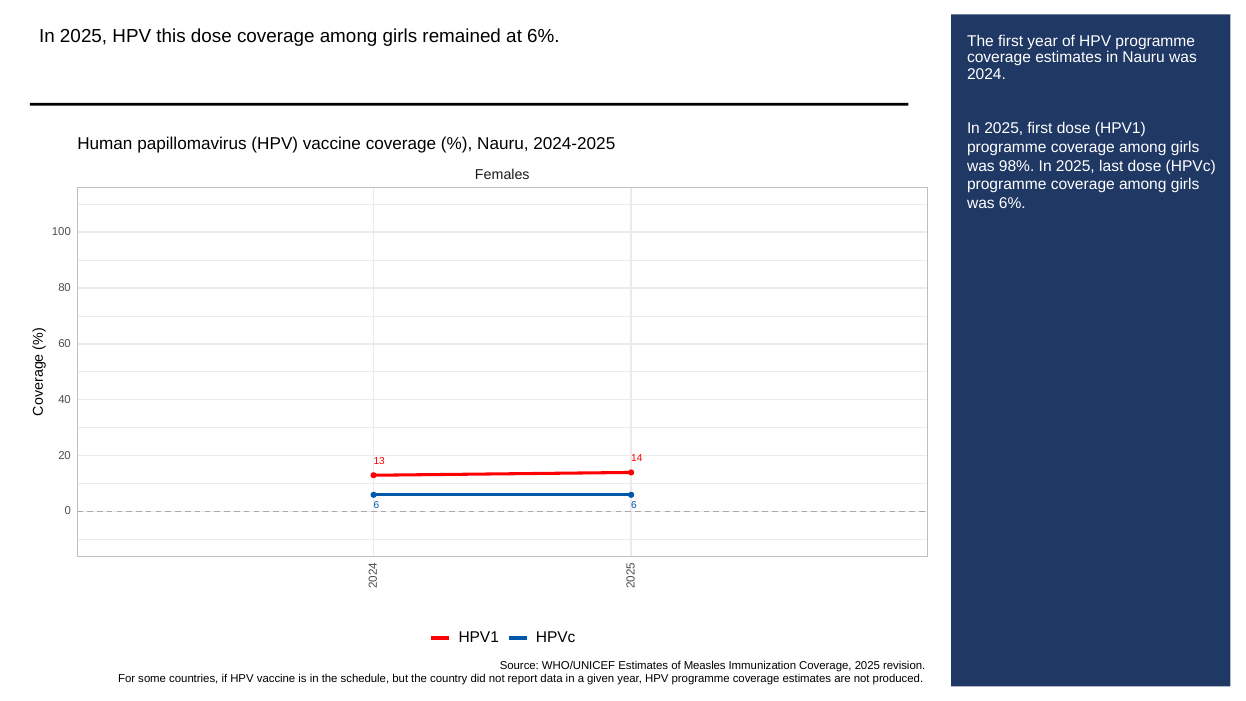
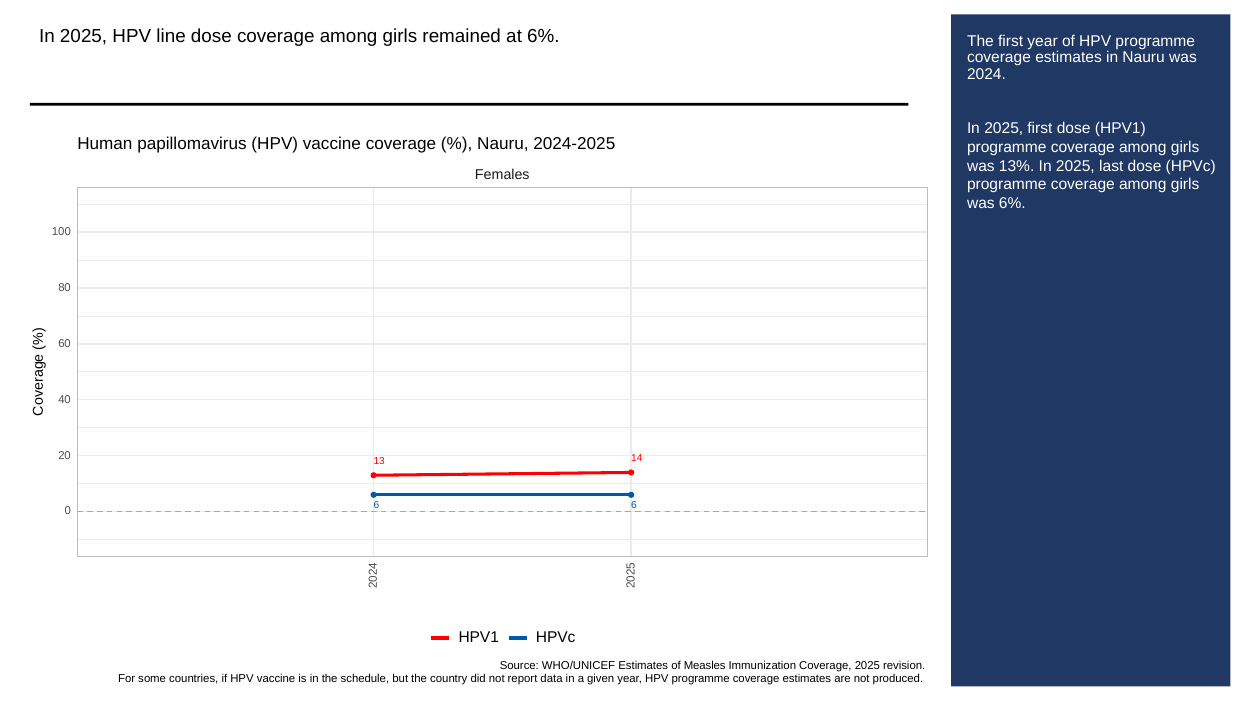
this: this -> line
98%: 98% -> 13%
